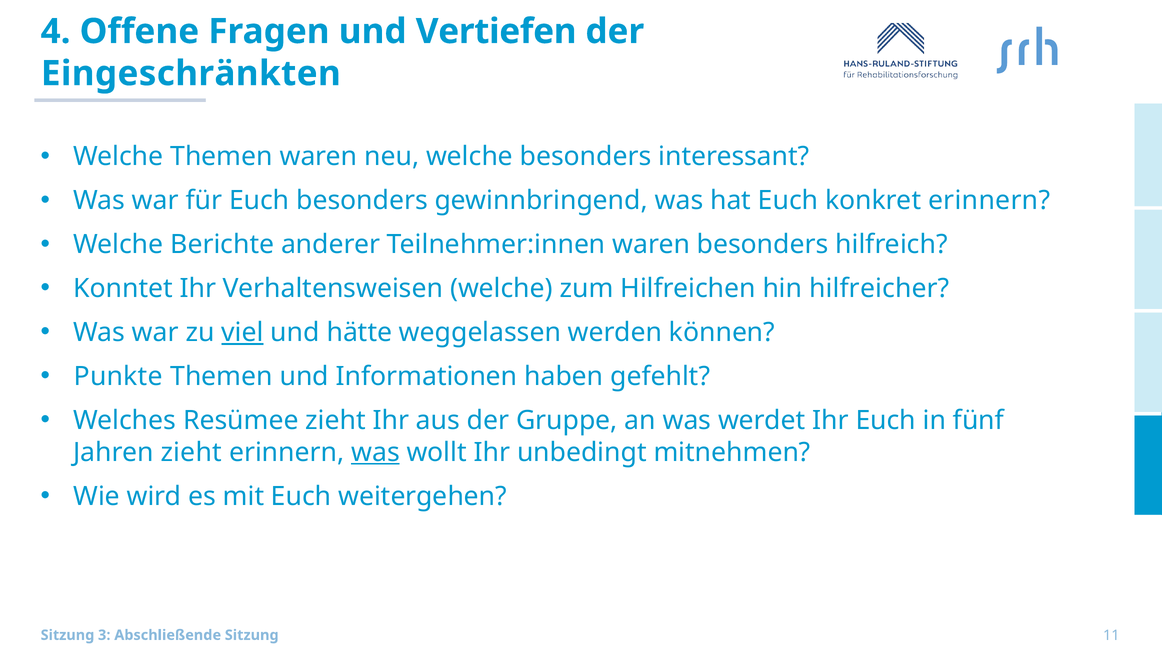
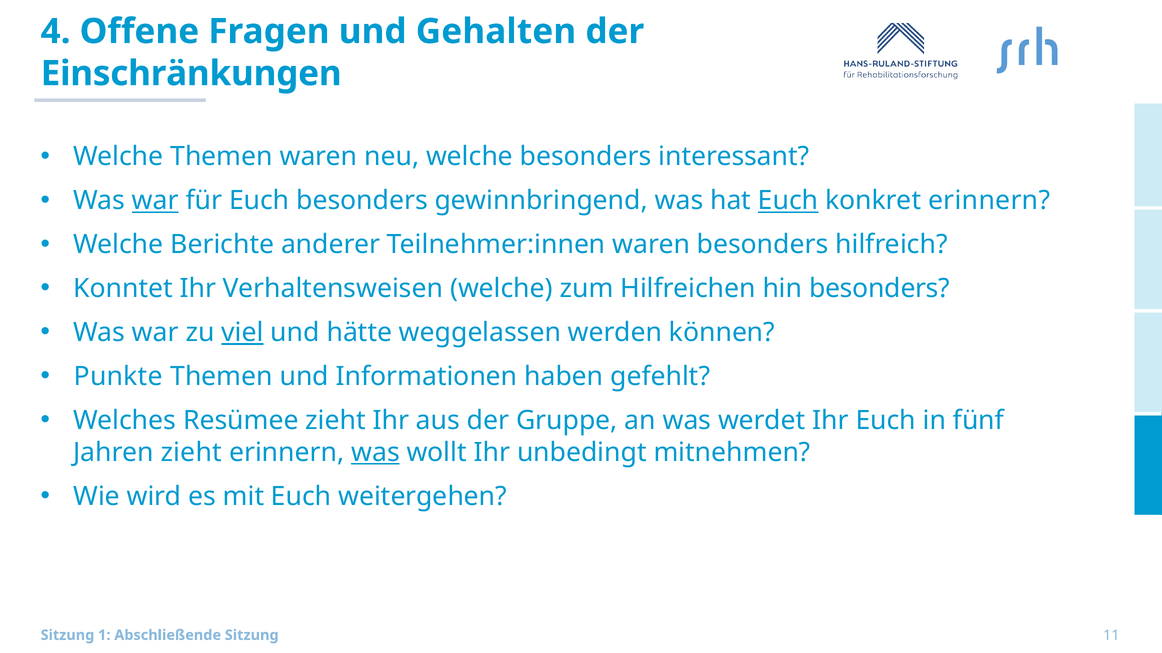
Vertiefen: Vertiefen -> Gehalten
Eingeschränkten: Eingeschränkten -> Einschränkungen
war at (155, 201) underline: none -> present
Euch at (788, 201) underline: none -> present
hin hilfreicher: hilfreicher -> besonders
3: 3 -> 1
